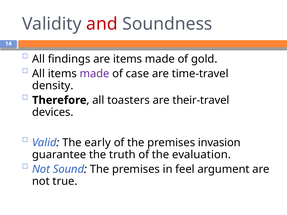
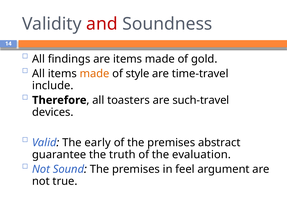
made at (95, 74) colour: purple -> orange
case: case -> style
density: density -> include
their-travel: their-travel -> such-travel
invasion: invasion -> abstract
